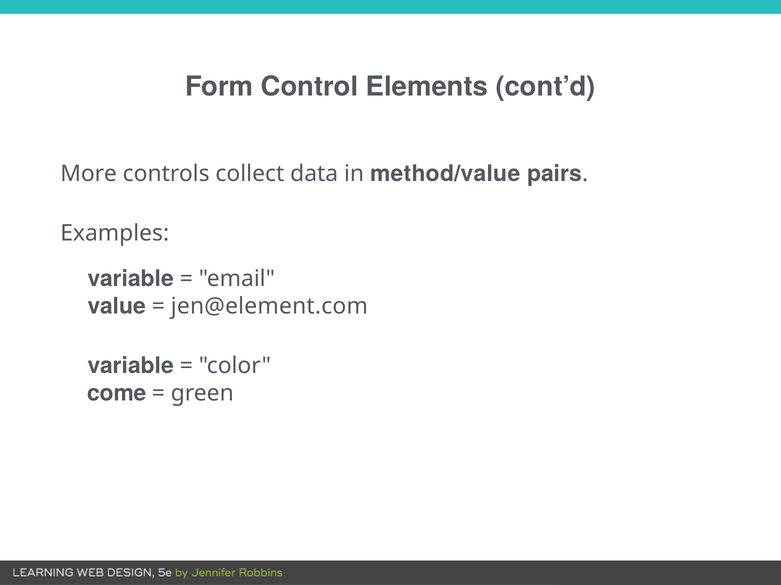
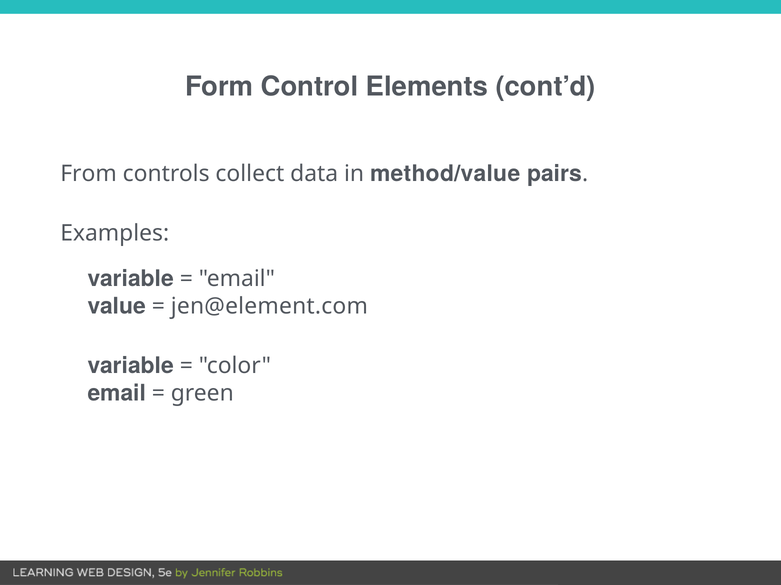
More: More -> From
come at (117, 394): come -> email
